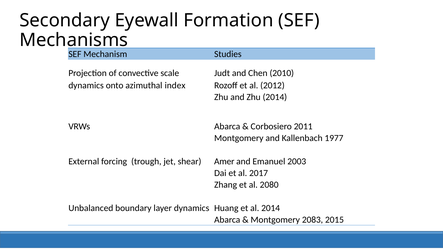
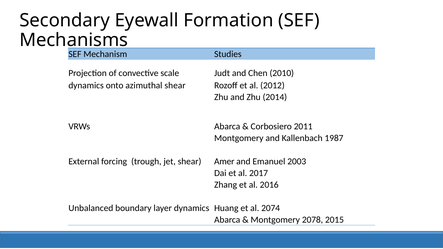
azimuthal index: index -> shear
1977: 1977 -> 1987
2080: 2080 -> 2016
al 2014: 2014 -> 2074
2083: 2083 -> 2078
